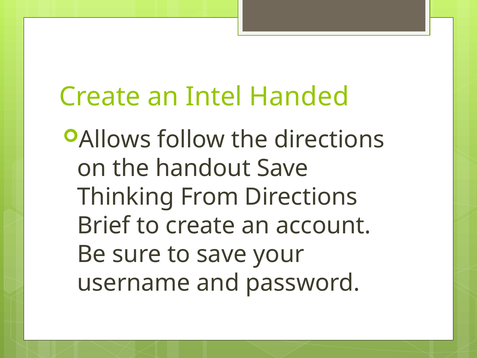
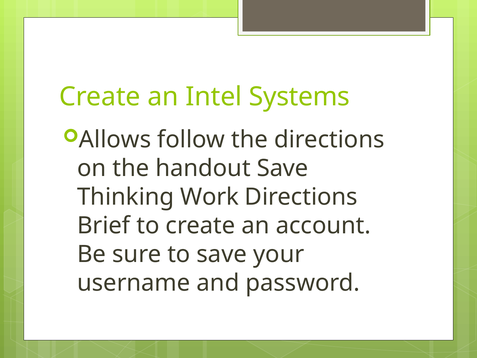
Handed: Handed -> Systems
From: From -> Work
